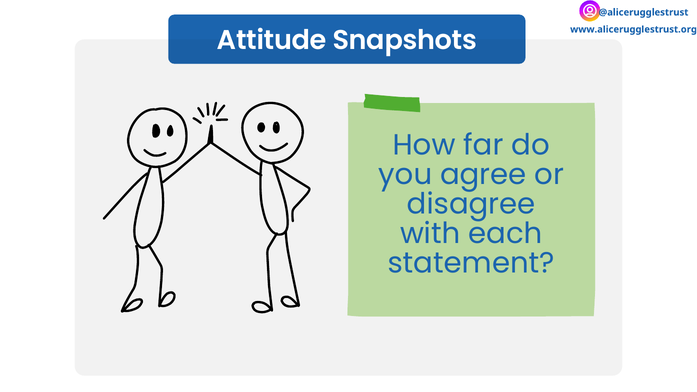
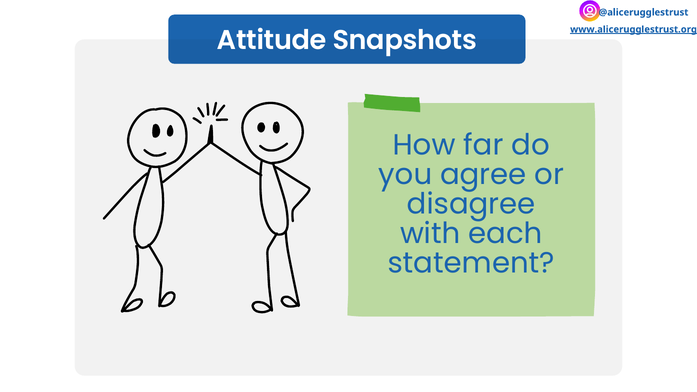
www.alicerugglestrust.org underline: none -> present
